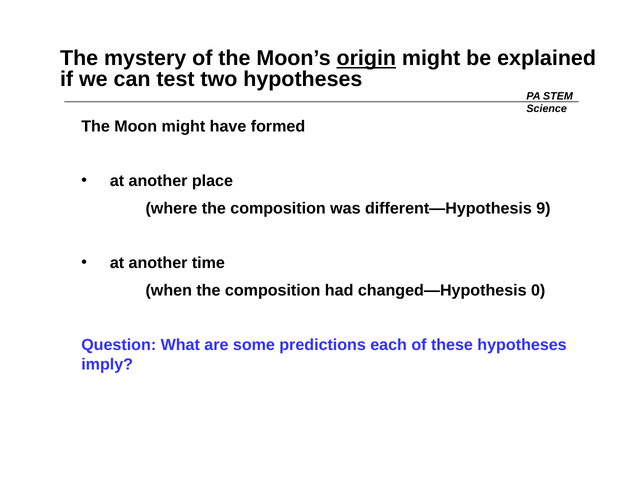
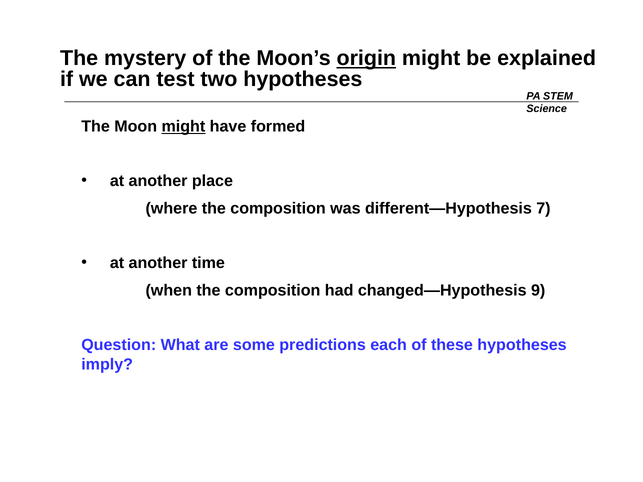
might at (183, 126) underline: none -> present
9: 9 -> 7
0: 0 -> 9
